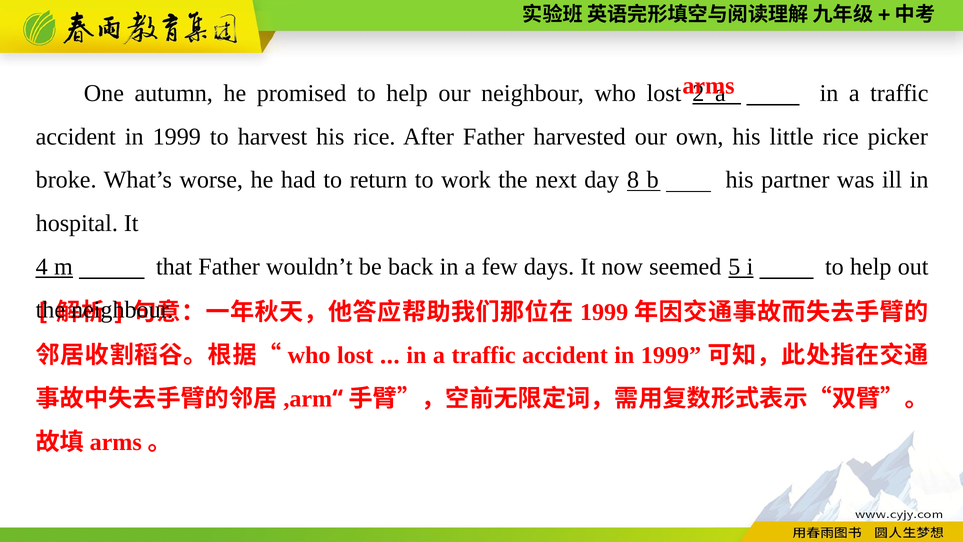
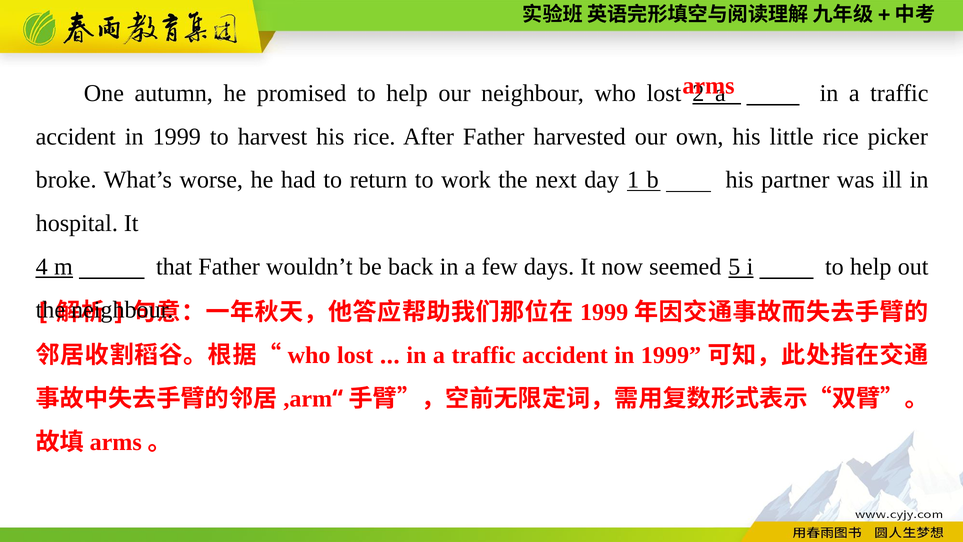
8: 8 -> 1
